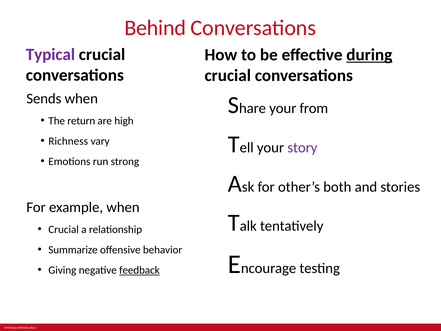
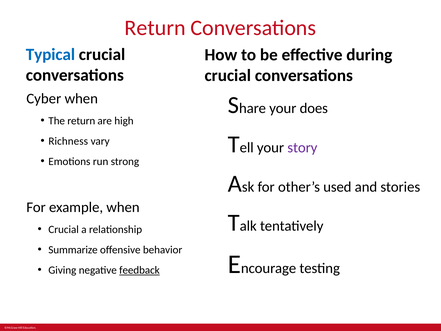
Behind at (155, 28): Behind -> Return
Typical colour: purple -> blue
during underline: present -> none
Sends: Sends -> Cyber
from: from -> does
both: both -> used
